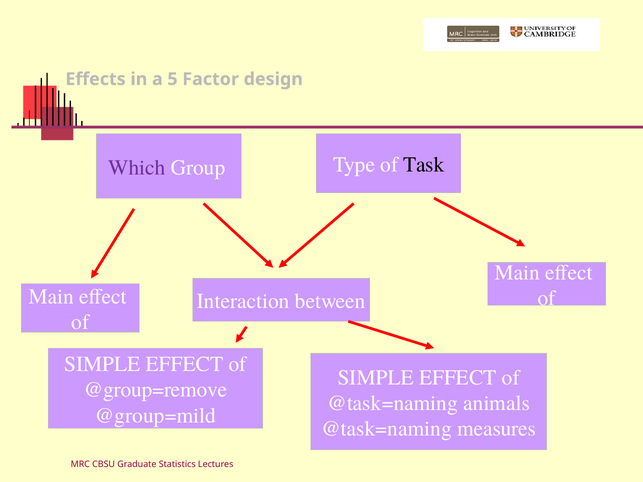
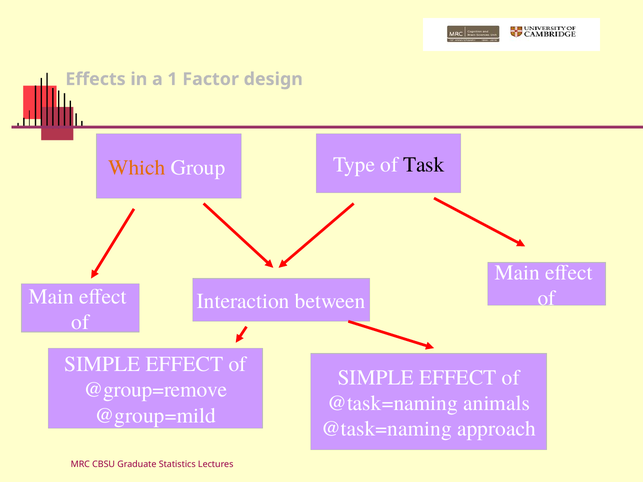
5: 5 -> 1
Which colour: purple -> orange
measures: measures -> approach
